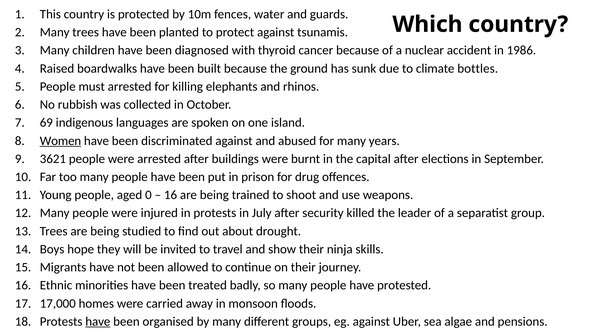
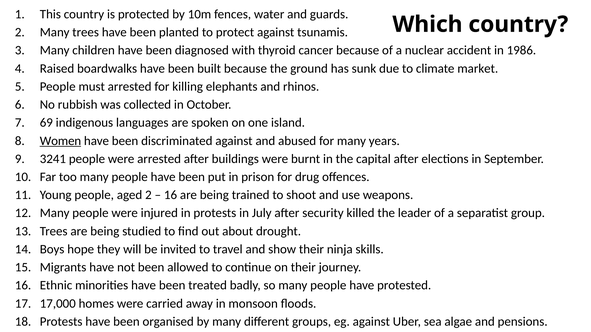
bottles: bottles -> market
3621: 3621 -> 3241
aged 0: 0 -> 2
have at (98, 322) underline: present -> none
